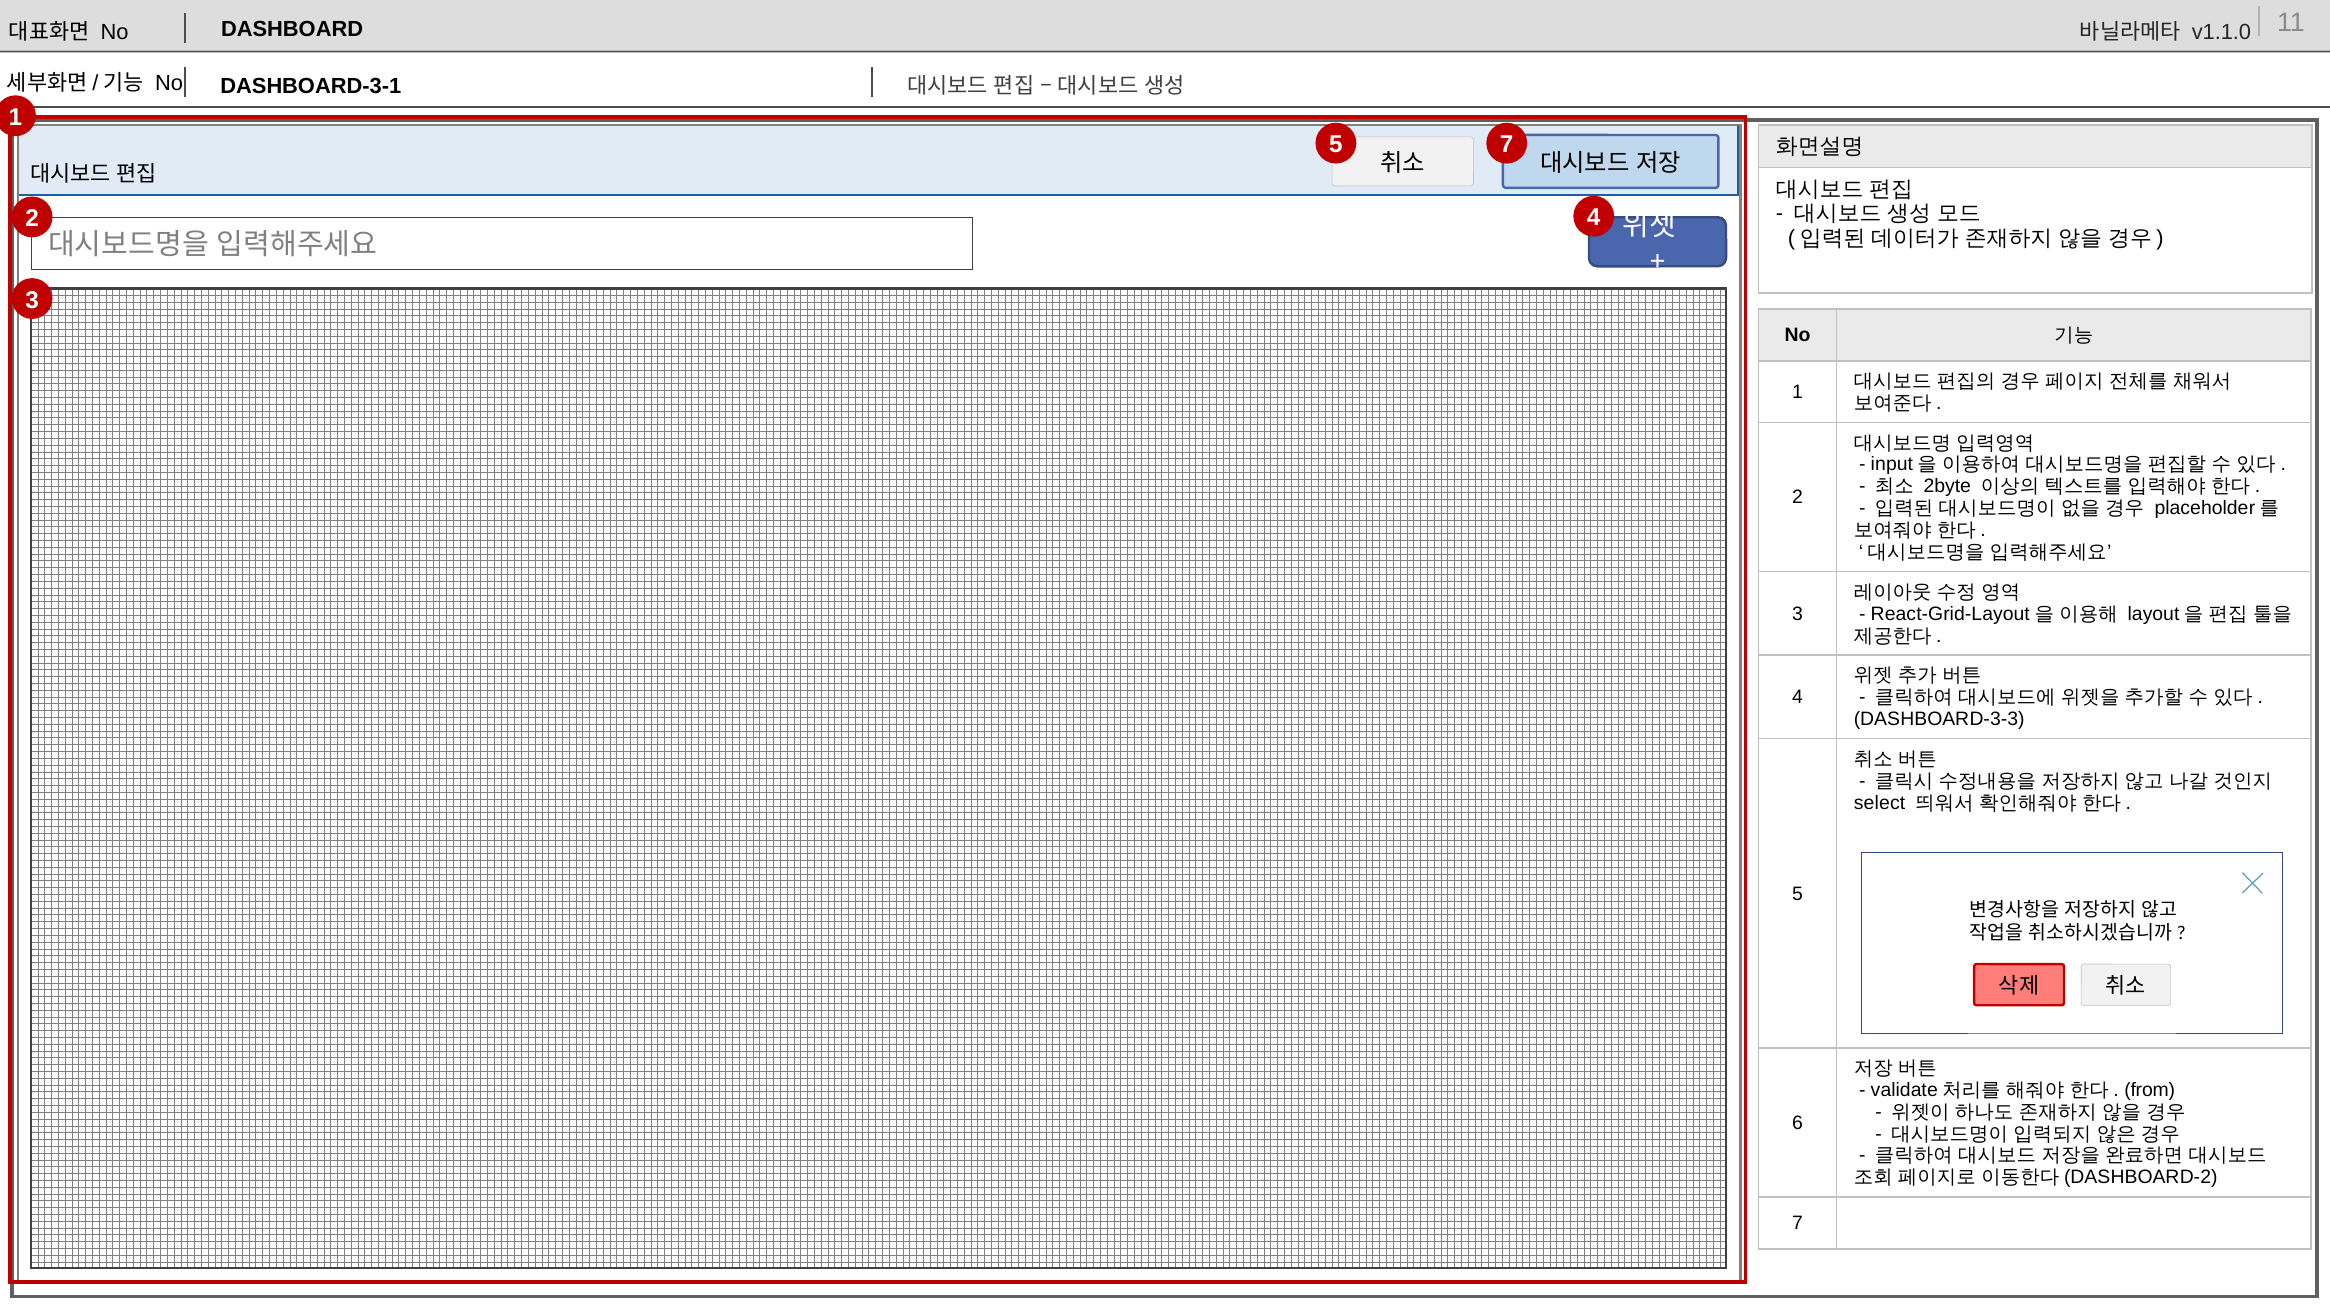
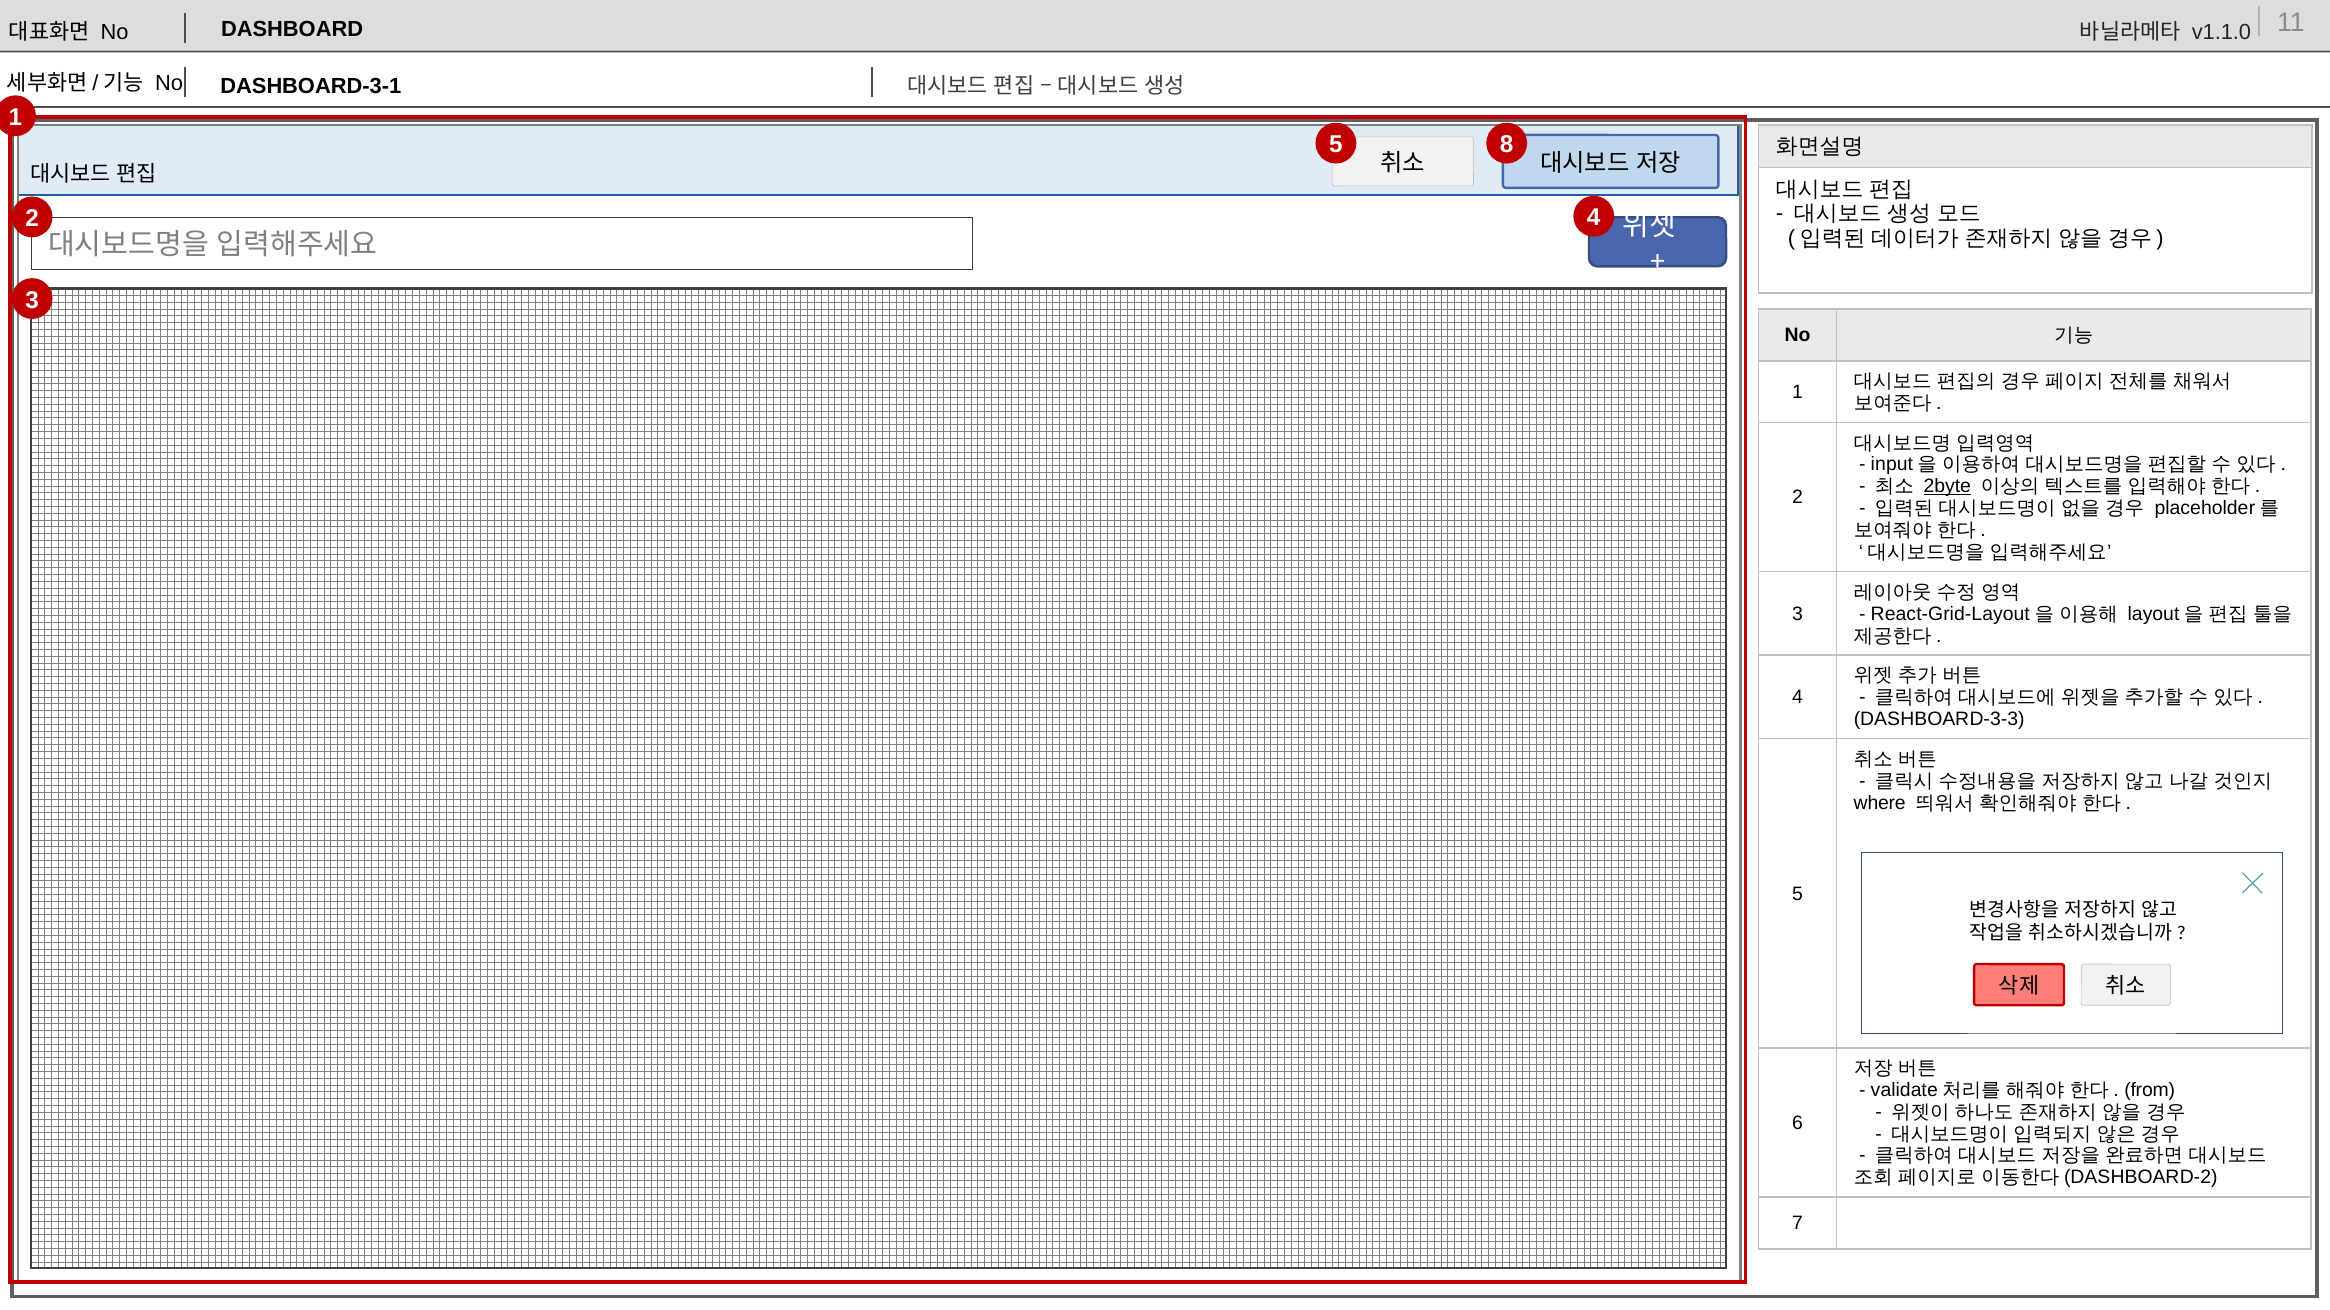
5 7: 7 -> 8
2byte underline: none -> present
select: select -> where
